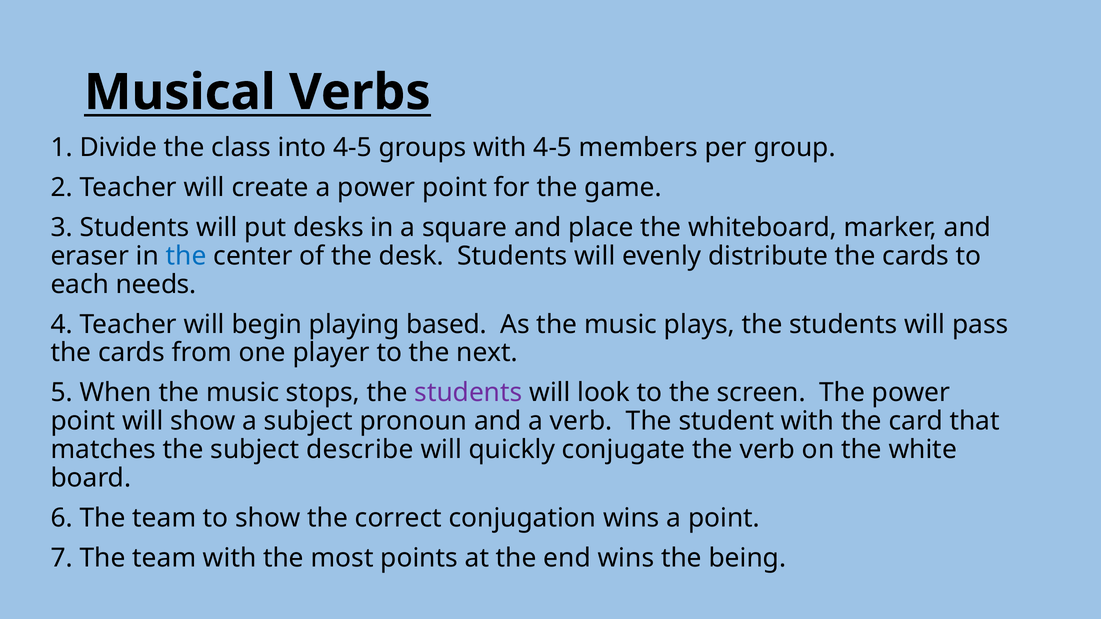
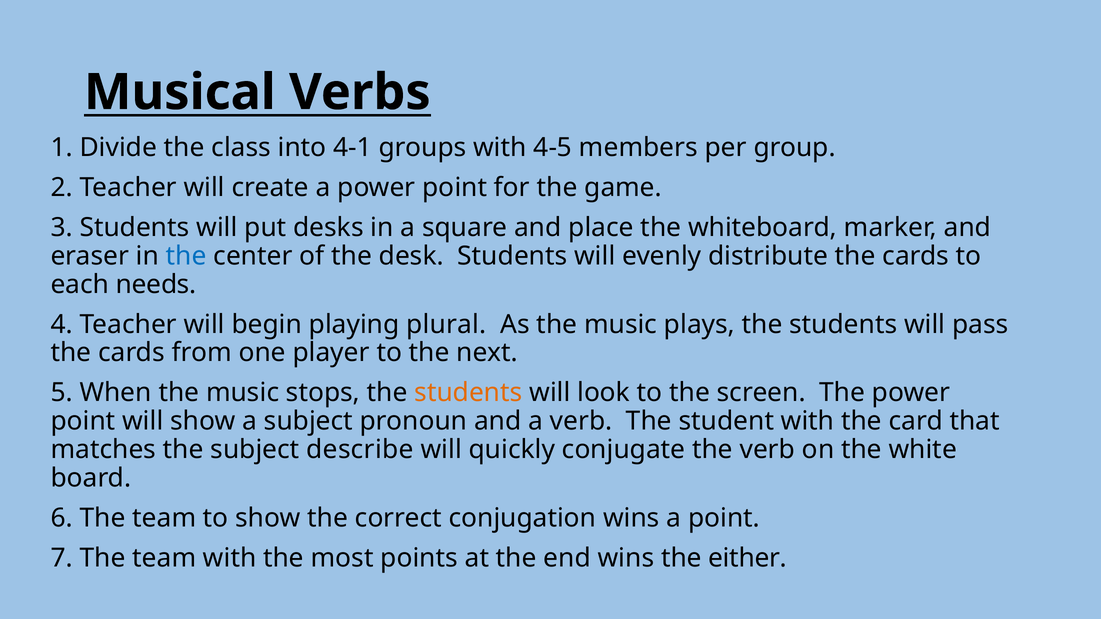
into 4-5: 4-5 -> 4-1
based: based -> plural
students at (468, 393) colour: purple -> orange
being: being -> either
